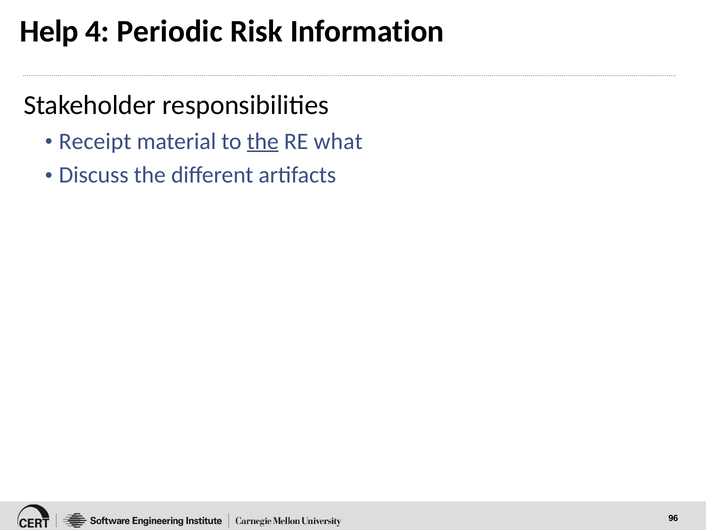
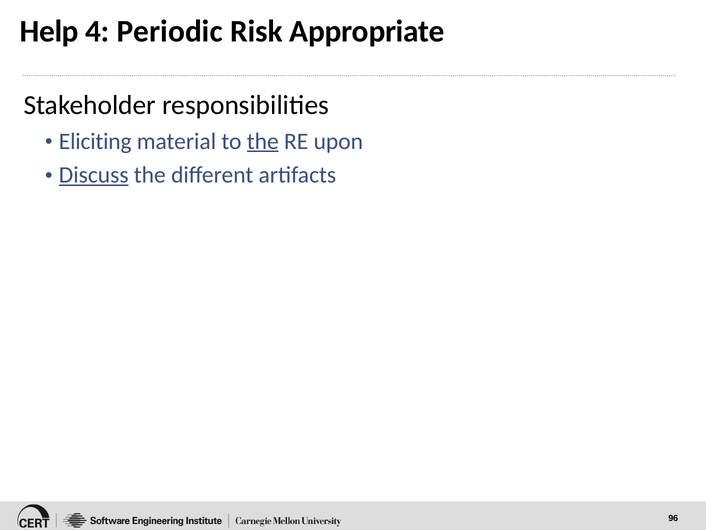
Information: Information -> Appropriate
Receipt: Receipt -> Eliciting
what: what -> upon
Discuss underline: none -> present
